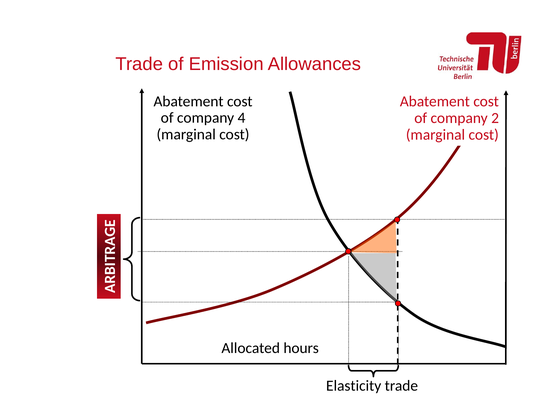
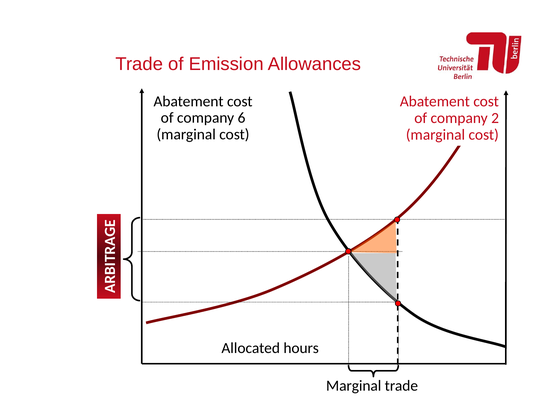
4: 4 -> 6
Elasticity at (354, 386): Elasticity -> Marginal
